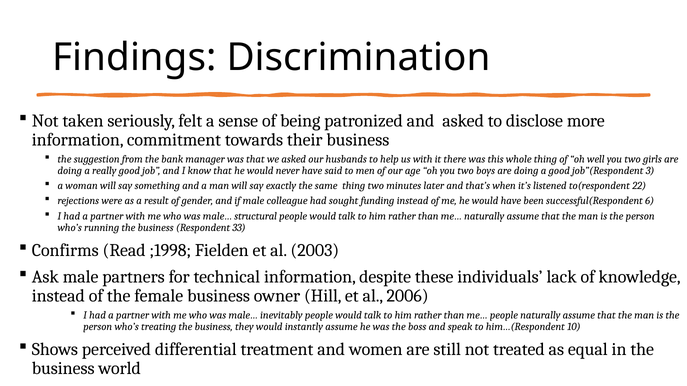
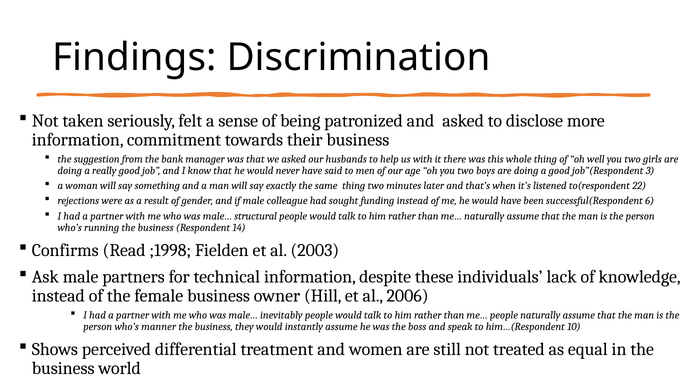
33: 33 -> 14
treating: treating -> manner
